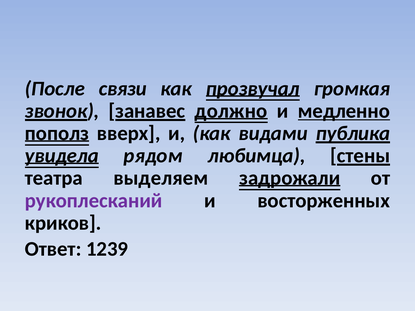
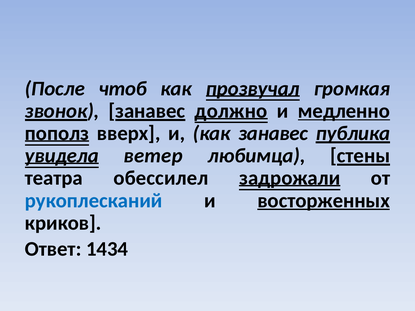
связи: связи -> чтоб
как видами: видами -> занавес
рядом: рядом -> ветер
выделяем: выделяем -> обессилел
рукоплесканий colour: purple -> blue
восторженных underline: none -> present
1239: 1239 -> 1434
